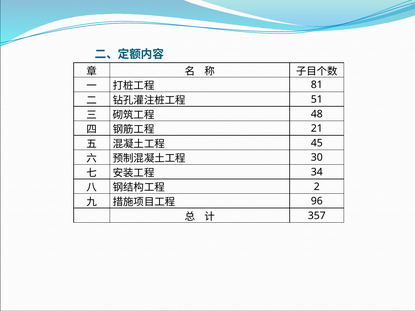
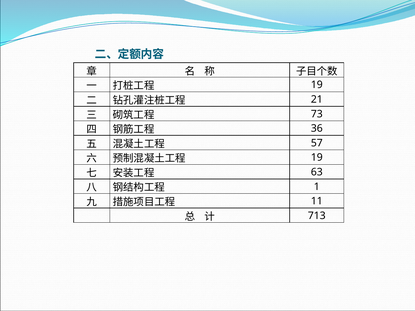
81 at (317, 85): 81 -> 19
51: 51 -> 21
48: 48 -> 73
21: 21 -> 36
45: 45 -> 57
30 at (317, 158): 30 -> 19
34: 34 -> 63
2: 2 -> 1
96: 96 -> 11
357: 357 -> 713
